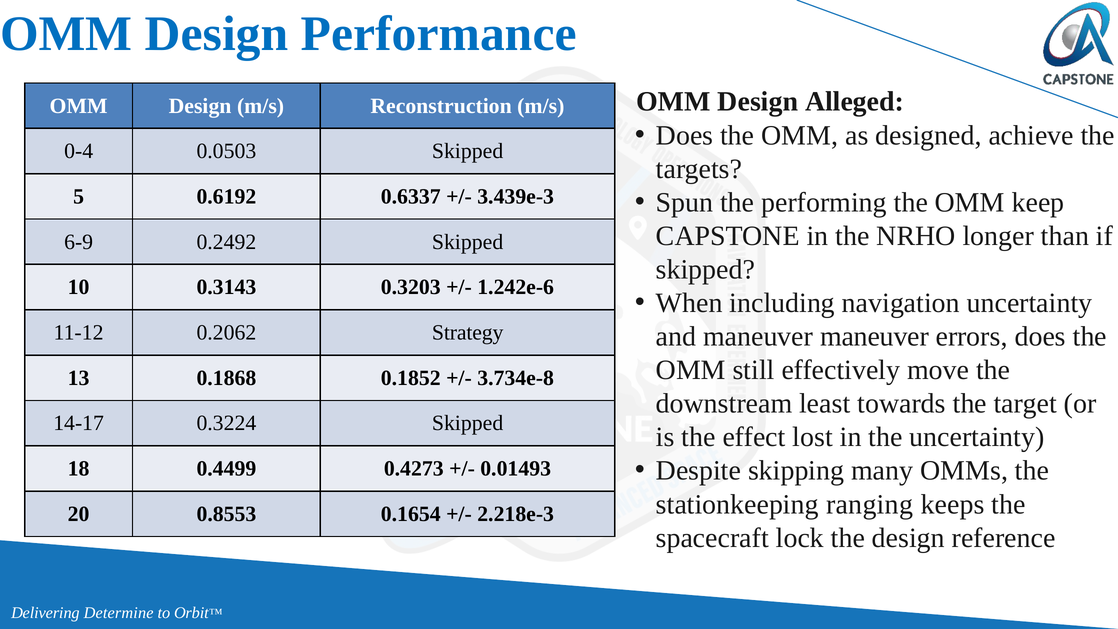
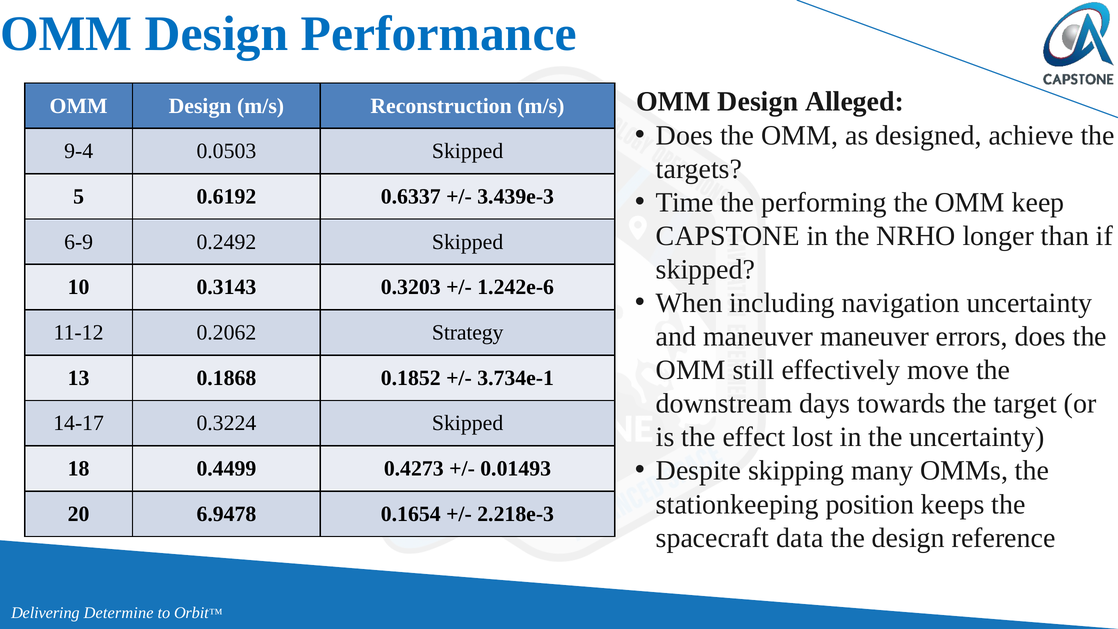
0-4: 0-4 -> 9-4
Spun: Spun -> Time
3.734e-8: 3.734e-8 -> 3.734e-1
least: least -> days
ranging: ranging -> position
0.8553: 0.8553 -> 6.9478
lock: lock -> data
